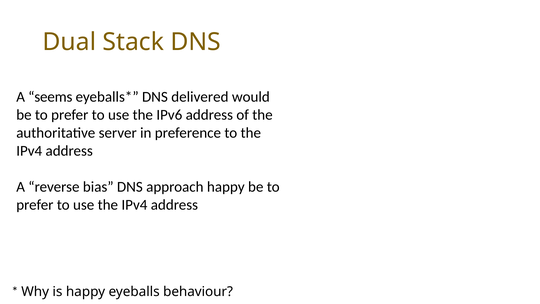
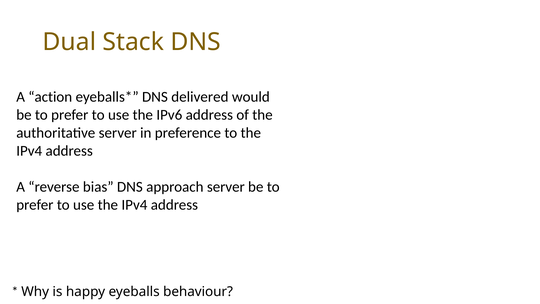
seems: seems -> action
approach happy: happy -> server
